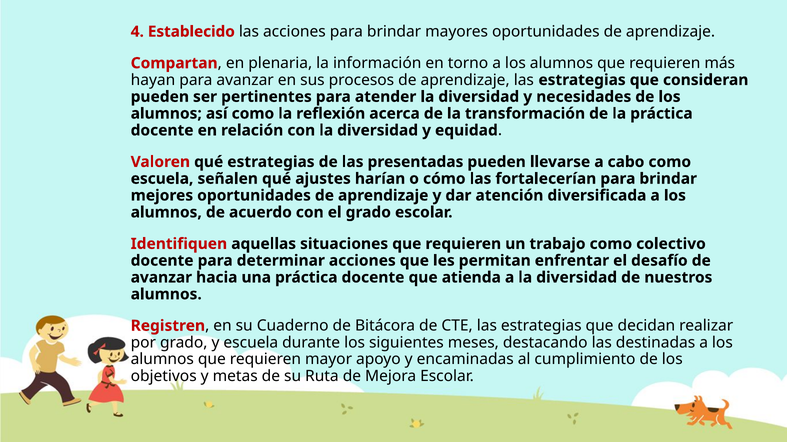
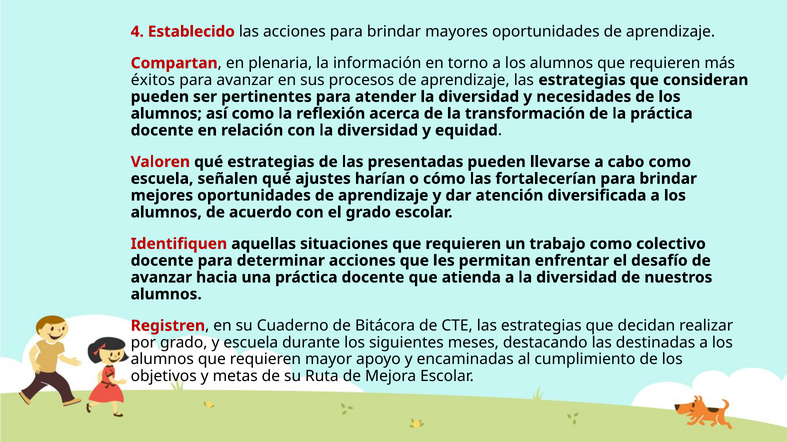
hayan: hayan -> éxitos
